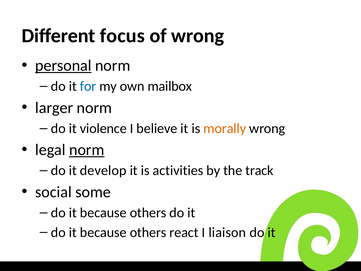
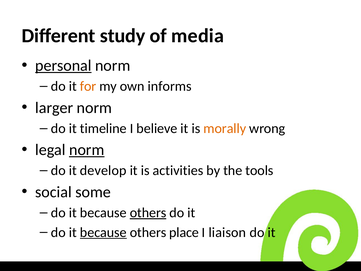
focus: focus -> study
of wrong: wrong -> media
for colour: blue -> orange
mailbox: mailbox -> informs
violence: violence -> timeline
track: track -> tools
others at (148, 213) underline: none -> present
because at (103, 232) underline: none -> present
react: react -> place
